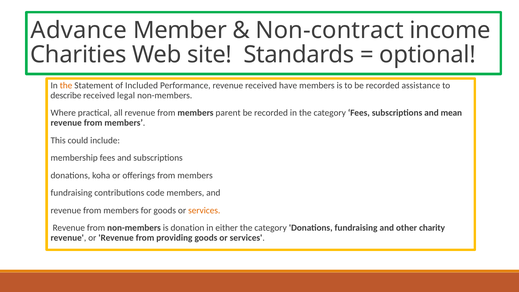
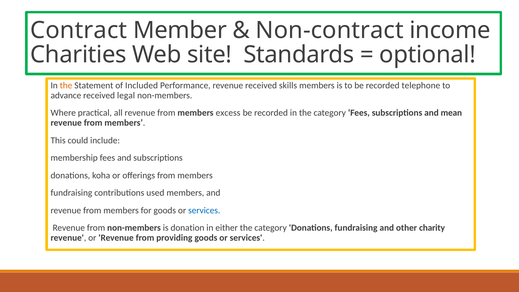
Advance: Advance -> Contract
have: have -> skills
assistance: assistance -> telephone
describe: describe -> advance
parent: parent -> excess
code: code -> used
services at (204, 210) colour: orange -> blue
